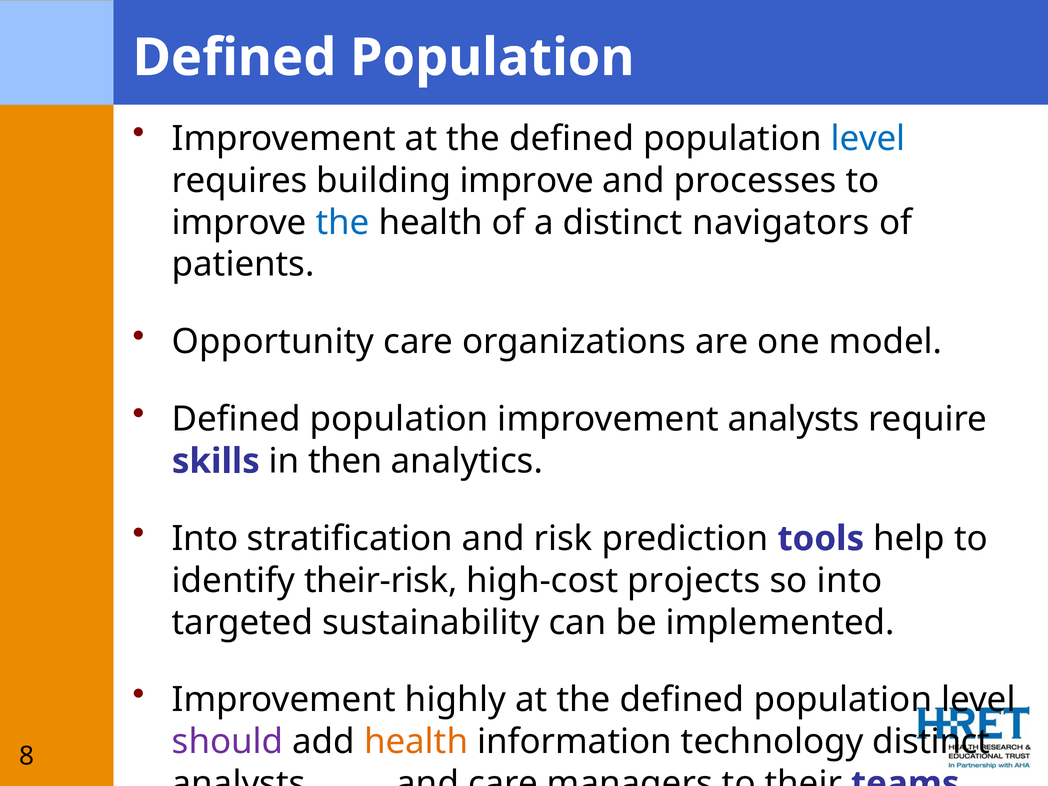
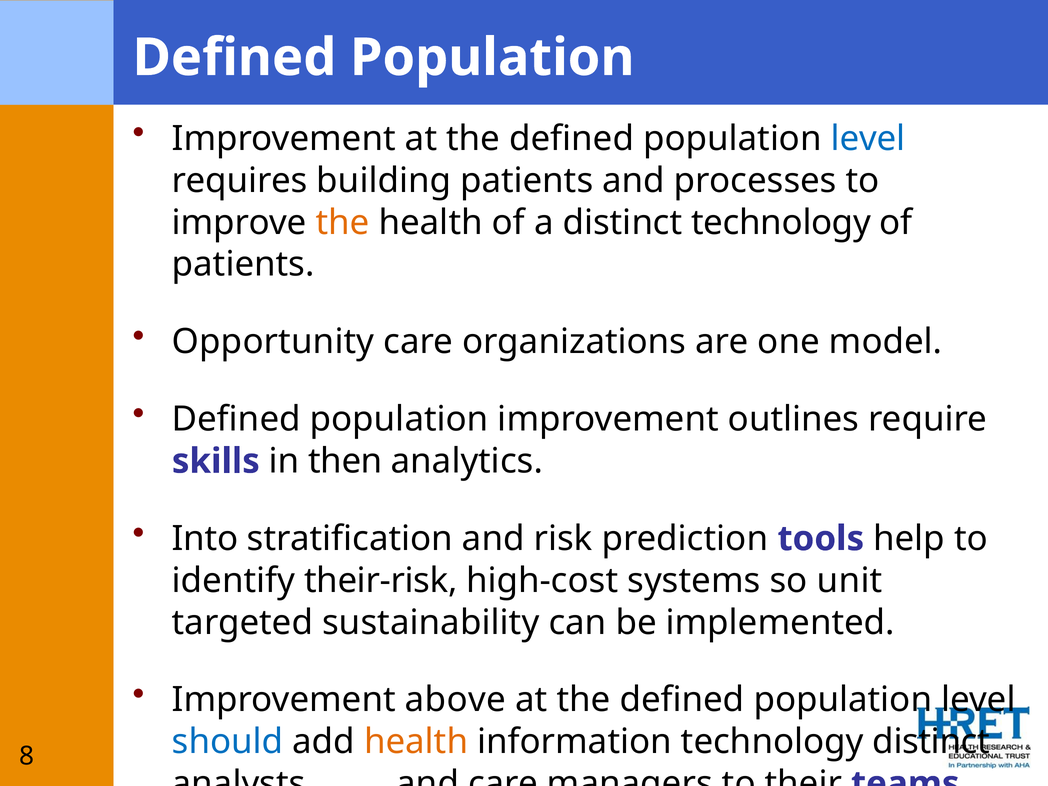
building improve: improve -> patients
the at (343, 222) colour: blue -> orange
distinct navigators: navigators -> technology
improvement analysts: analysts -> outlines
projects: projects -> systems
so into: into -> unit
highly: highly -> above
should colour: purple -> blue
